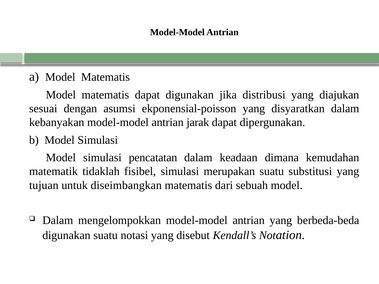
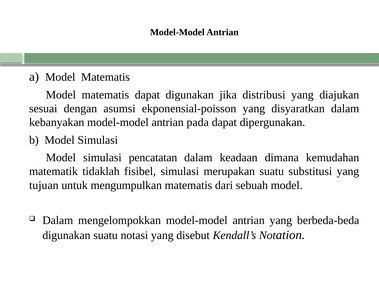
jarak: jarak -> pada
diseimbangkan: diseimbangkan -> mengumpulkan
